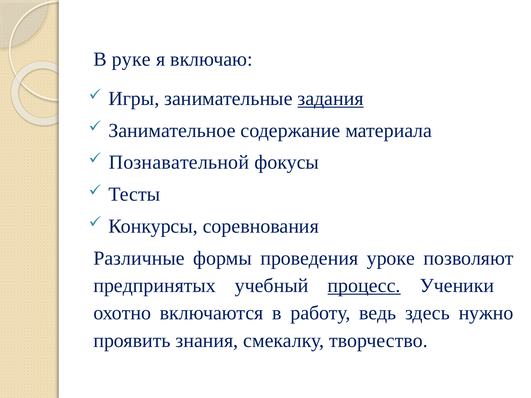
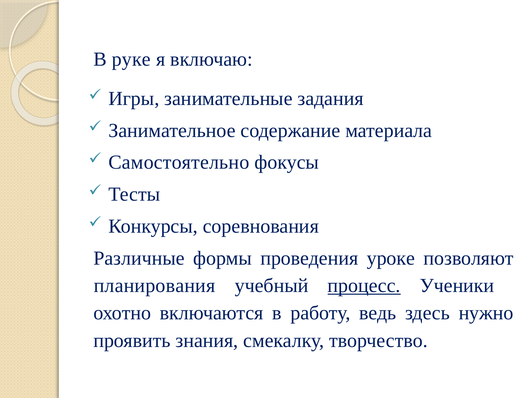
задания underline: present -> none
Познавательной: Познавательной -> Самостоятельно
предпринятых: предпринятых -> планирования
